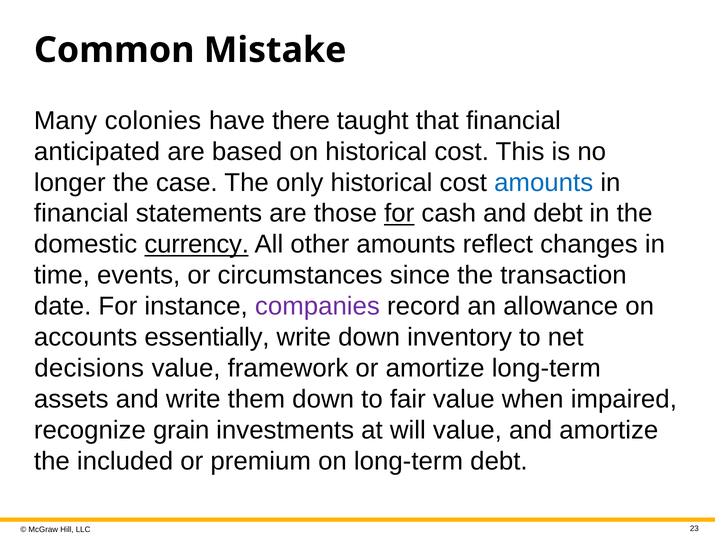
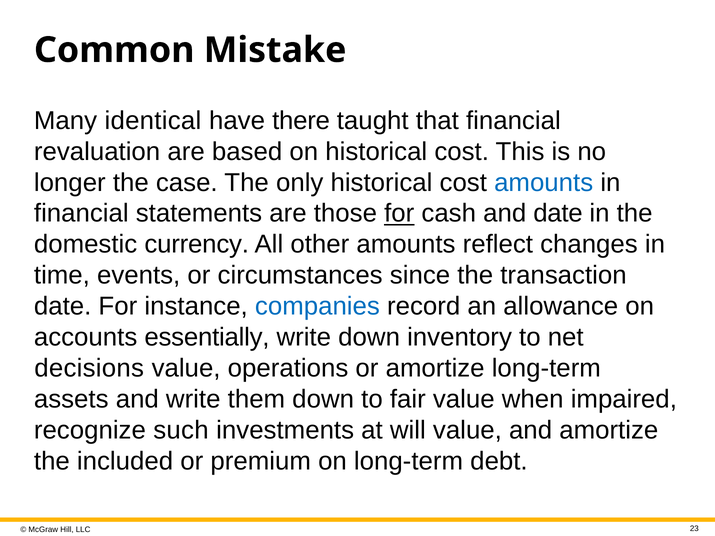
colonies: colonies -> identical
anticipated: anticipated -> revaluation
and debt: debt -> date
currency underline: present -> none
companies colour: purple -> blue
framework: framework -> operations
grain: grain -> such
